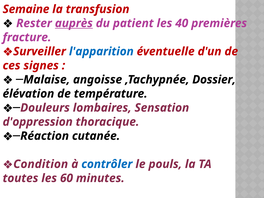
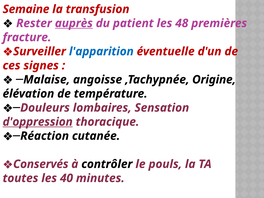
40: 40 -> 48
Dossier: Dossier -> Origine
d'oppression underline: none -> present
Condition: Condition -> Conservés
contrôler colour: blue -> black
60: 60 -> 40
